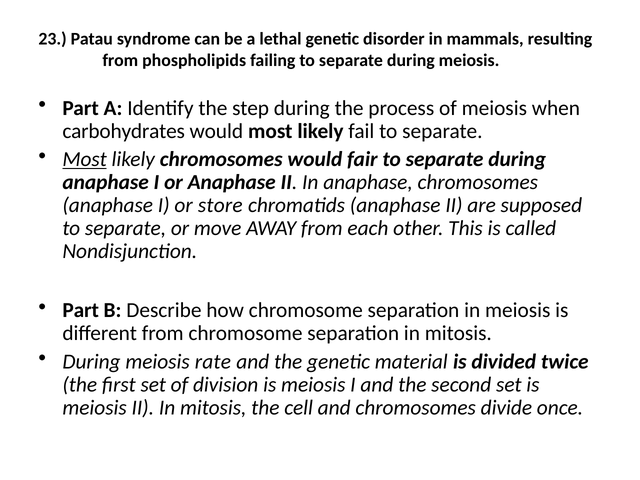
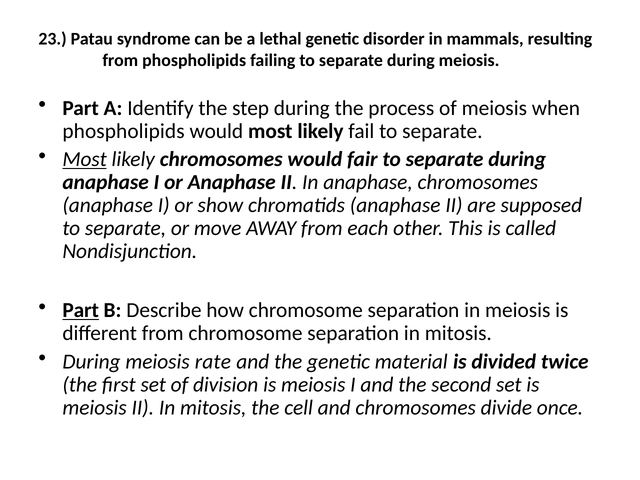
carbohydrates at (124, 131): carbohydrates -> phospholipids
store: store -> show
Part at (81, 310) underline: none -> present
